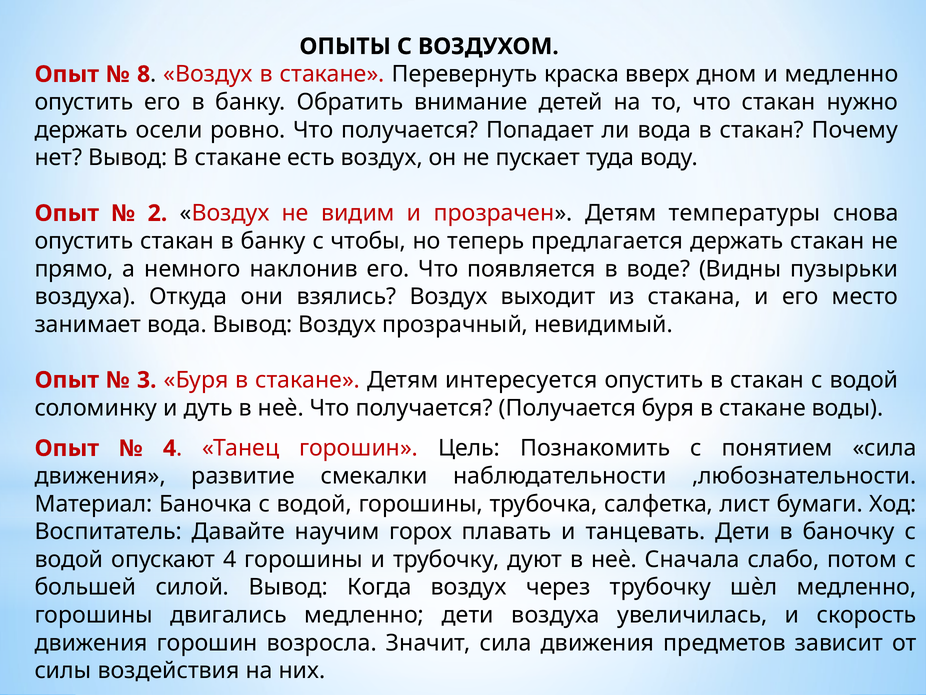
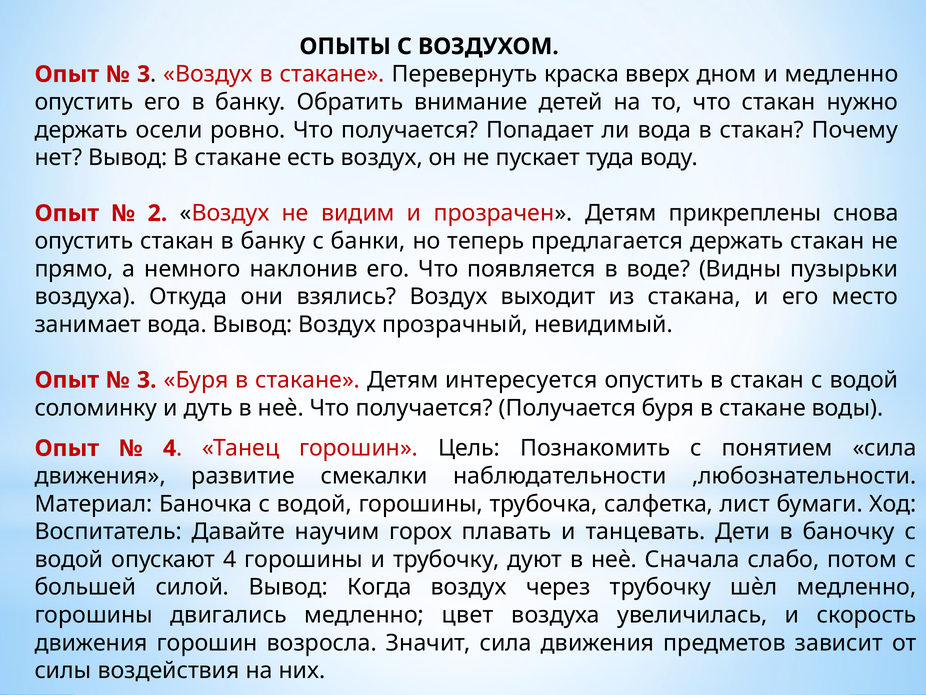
8 at (144, 74): 8 -> 3
температуры: температуры -> прикреплены
чтобы: чтобы -> банки
медленно дети: дети -> цвет
